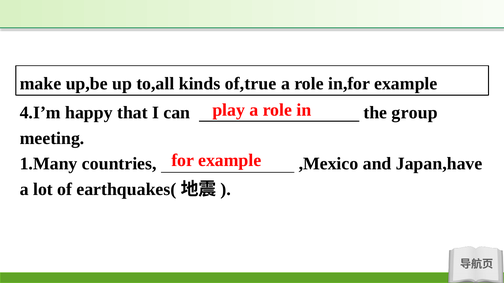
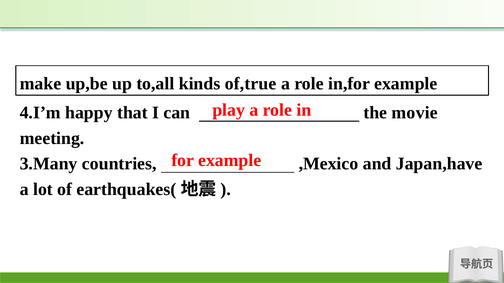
group: group -> movie
1.Many: 1.Many -> 3.Many
